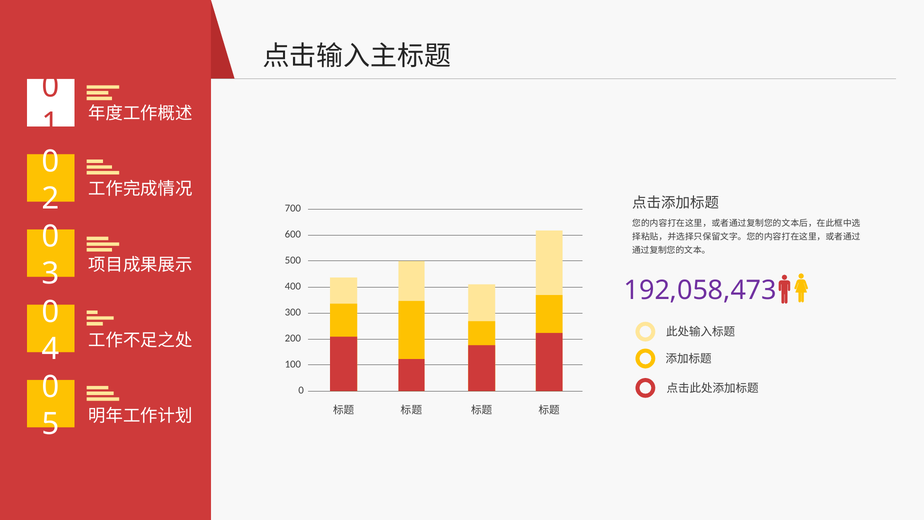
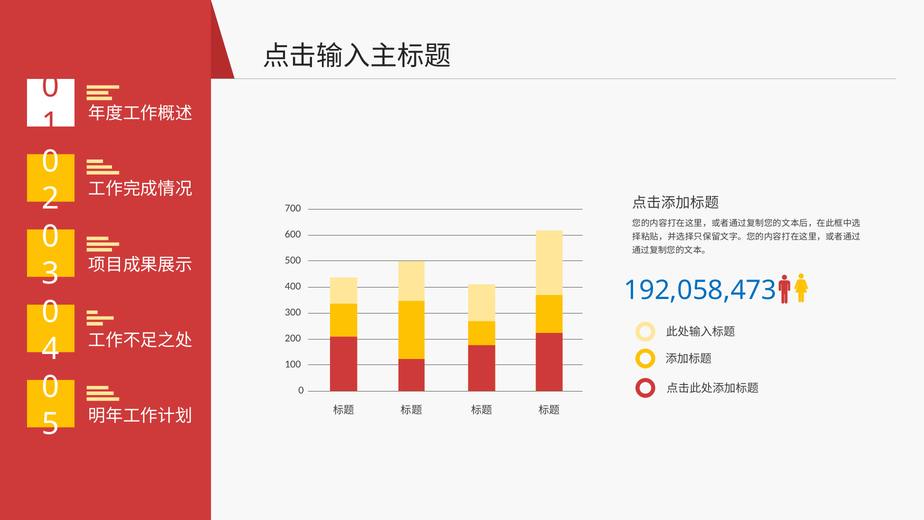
192,058,473 colour: purple -> blue
